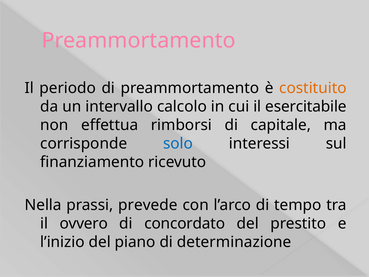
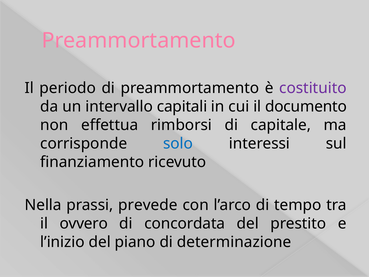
costituito colour: orange -> purple
calcolo: calcolo -> capitali
esercitabile: esercitabile -> documento
concordato: concordato -> concordata
